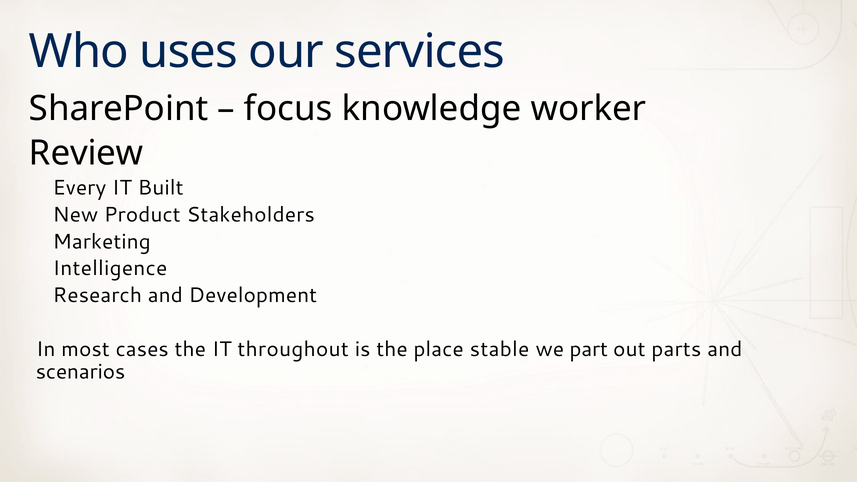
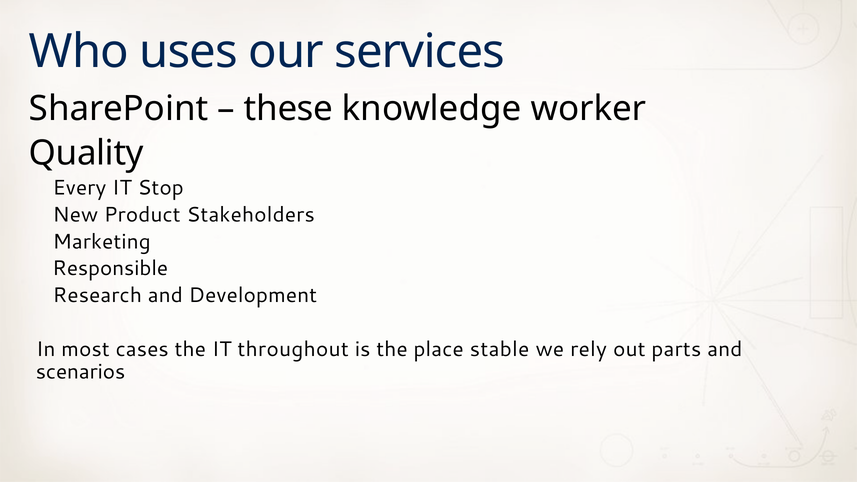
focus: focus -> these
Review: Review -> Quality
Built: Built -> Stop
Intelligence: Intelligence -> Responsible
part: part -> rely
